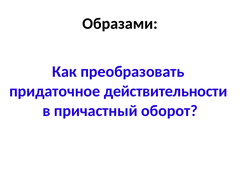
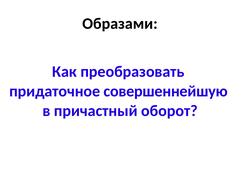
действительности: действительности -> совершеннейшую
